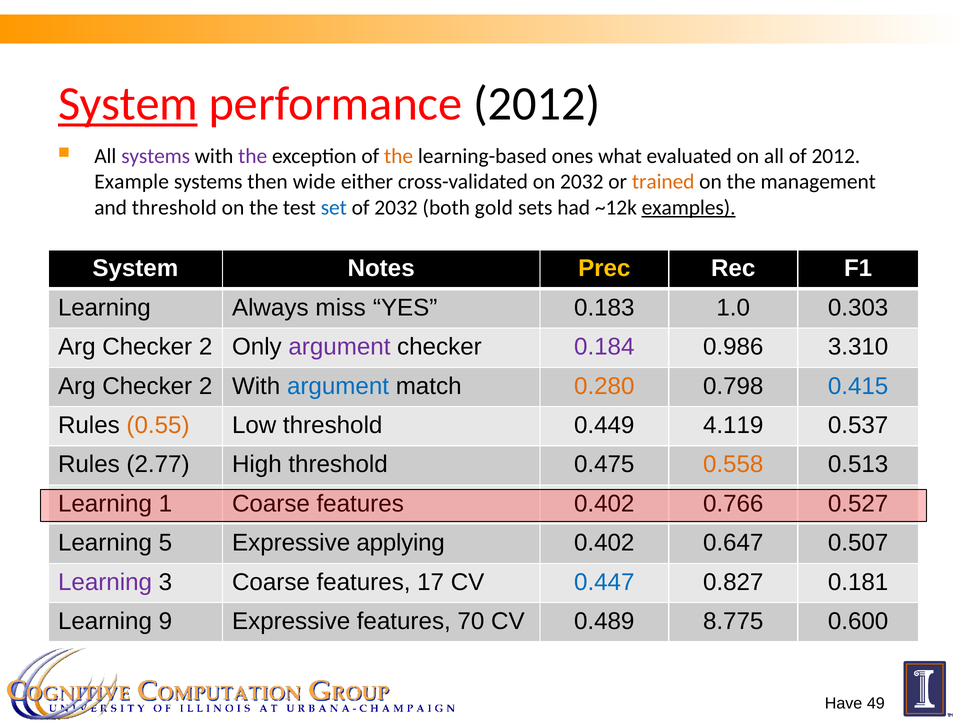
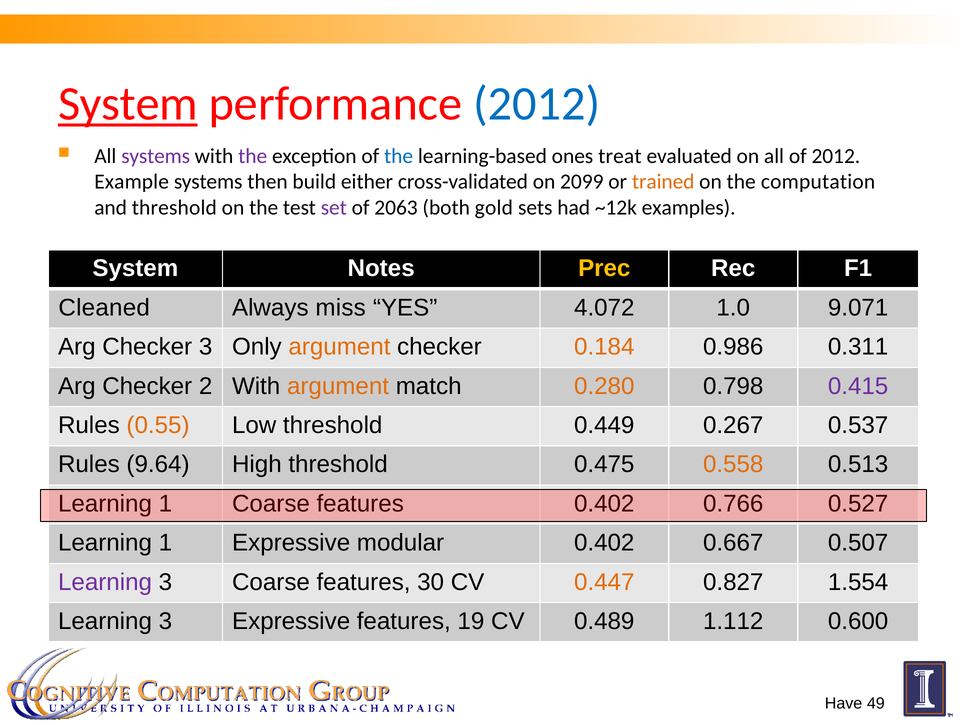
2012 at (537, 104) colour: black -> blue
the at (399, 156) colour: orange -> blue
what: what -> treat
wide: wide -> build
on 2032: 2032 -> 2099
management: management -> computation
set colour: blue -> purple
of 2032: 2032 -> 2063
examples underline: present -> none
Learning at (104, 308): Learning -> Cleaned
0.183: 0.183 -> 4.072
0.303: 0.303 -> 9.071
2 at (206, 347): 2 -> 3
argument at (339, 347) colour: purple -> orange
0.184 colour: purple -> orange
3.310: 3.310 -> 0.311
argument at (338, 386) colour: blue -> orange
0.415 colour: blue -> purple
4.119: 4.119 -> 0.267
2.77: 2.77 -> 9.64
5 at (165, 543): 5 -> 1
applying: applying -> modular
0.647: 0.647 -> 0.667
17: 17 -> 30
0.447 colour: blue -> orange
0.181: 0.181 -> 1.554
9 at (165, 622): 9 -> 3
70: 70 -> 19
8.775: 8.775 -> 1.112
